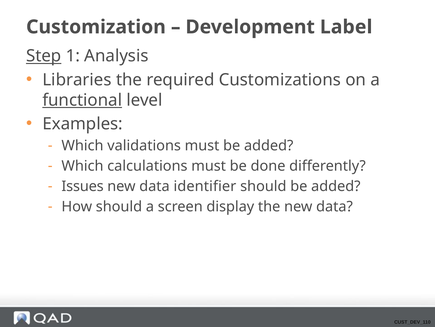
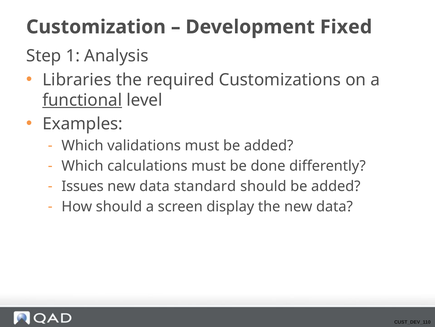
Label: Label -> Fixed
Step underline: present -> none
identifier: identifier -> standard
